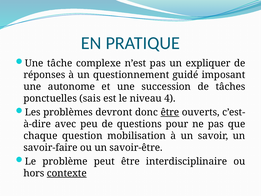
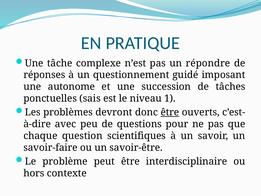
expliquer: expliquer -> répondre
4: 4 -> 1
mobilisation: mobilisation -> scientifiques
contexte underline: present -> none
